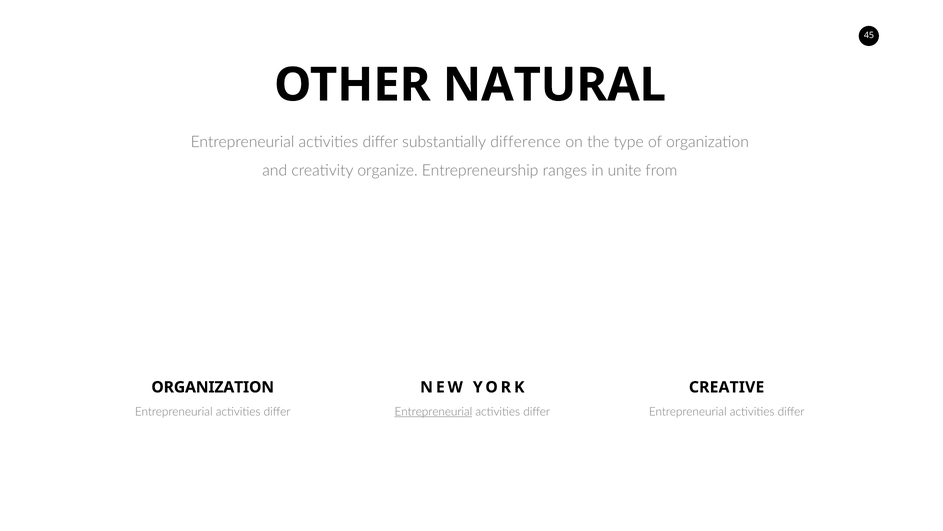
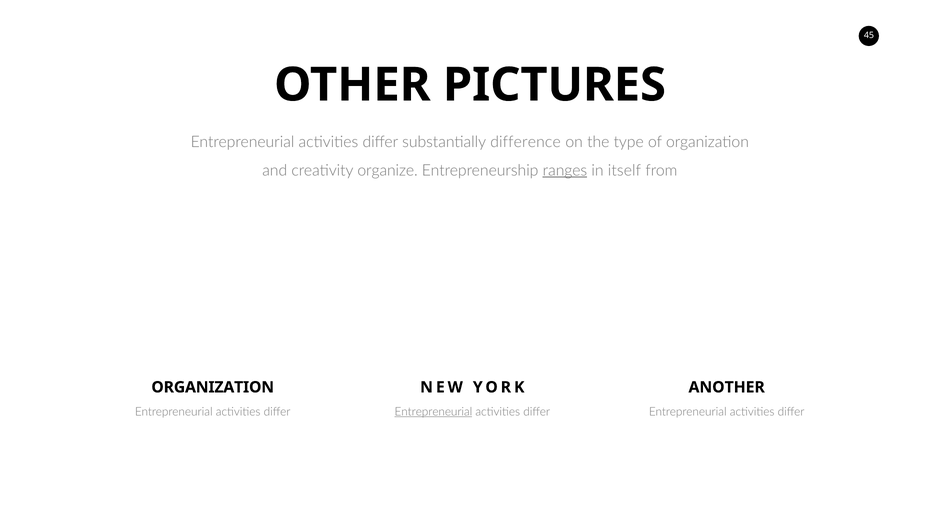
NATURAL: NATURAL -> PICTURES
ranges underline: none -> present
unite: unite -> itself
CREATIVE: CREATIVE -> ANOTHER
